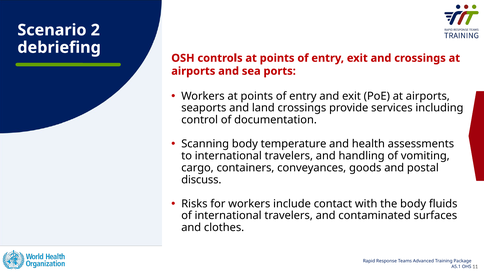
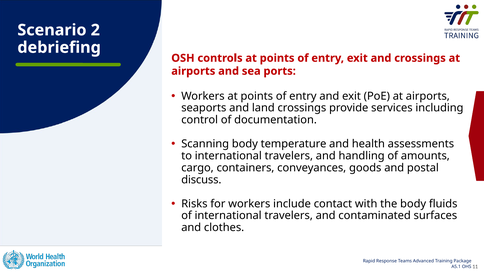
vomiting: vomiting -> amounts
